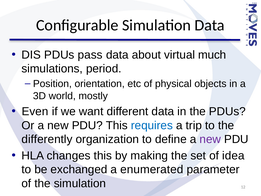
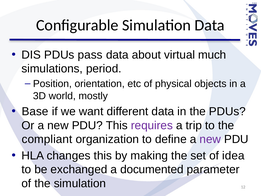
Even: Even -> Base
requires colour: blue -> purple
differently: differently -> compliant
enumerated: enumerated -> documented
